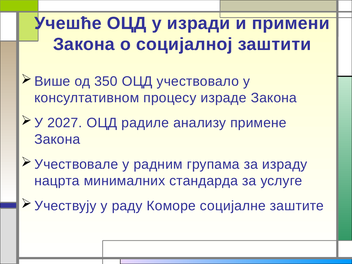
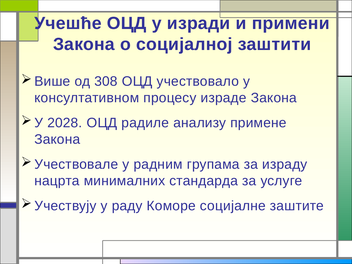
350: 350 -> 308
2027: 2027 -> 2028
